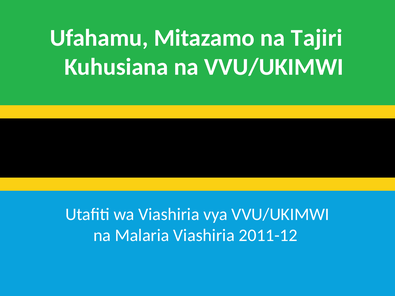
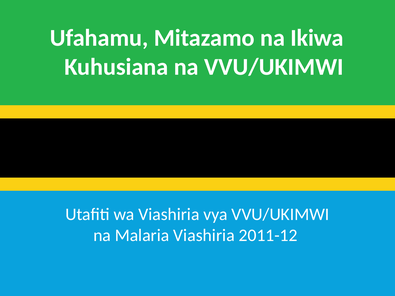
Tajiri: Tajiri -> Ikiwa
